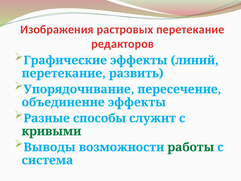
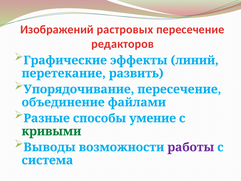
Изображения: Изображения -> Изображений
растровых перетекание: перетекание -> пересечение
объединение эффекты: эффекты -> файлами
служит: служит -> умение
работы colour: green -> purple
